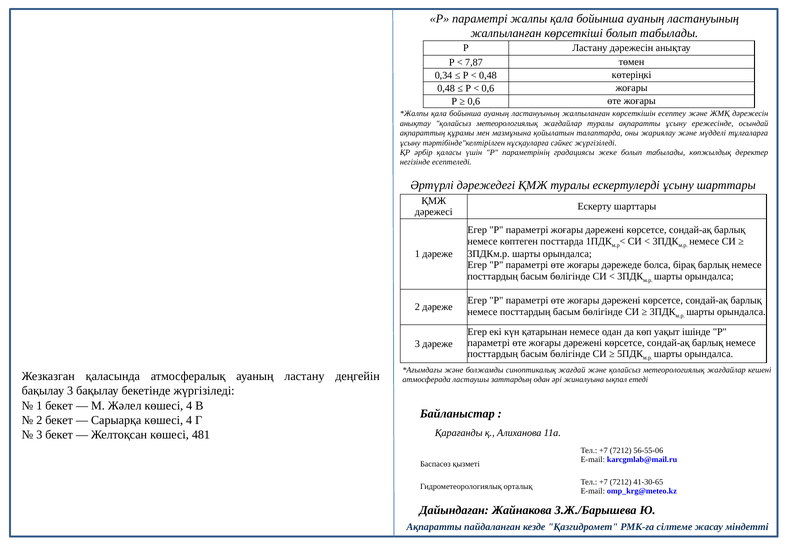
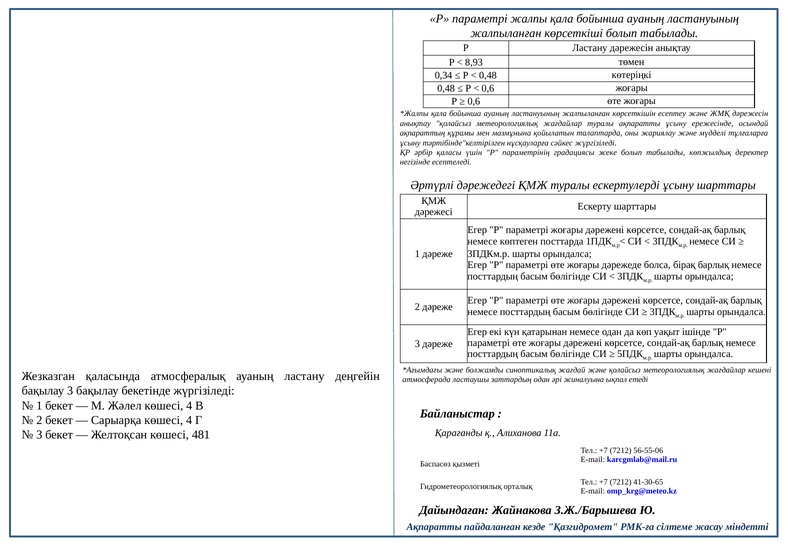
7,87: 7,87 -> 8,93
